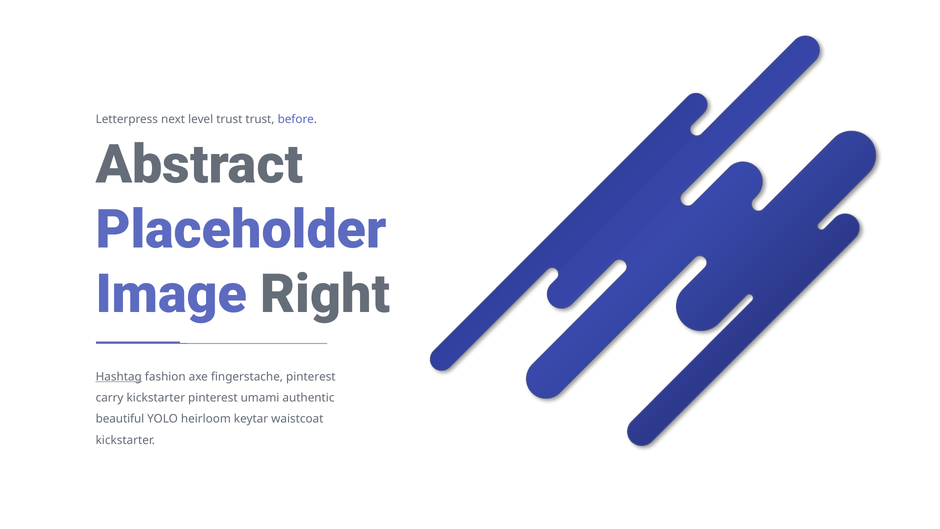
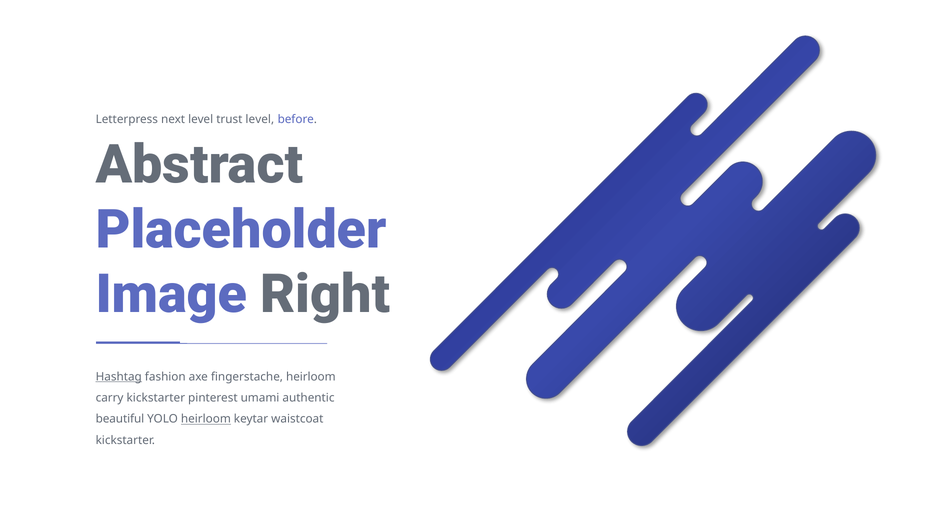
trust trust: trust -> level
fingerstache pinterest: pinterest -> heirloom
heirloom at (206, 419) underline: none -> present
